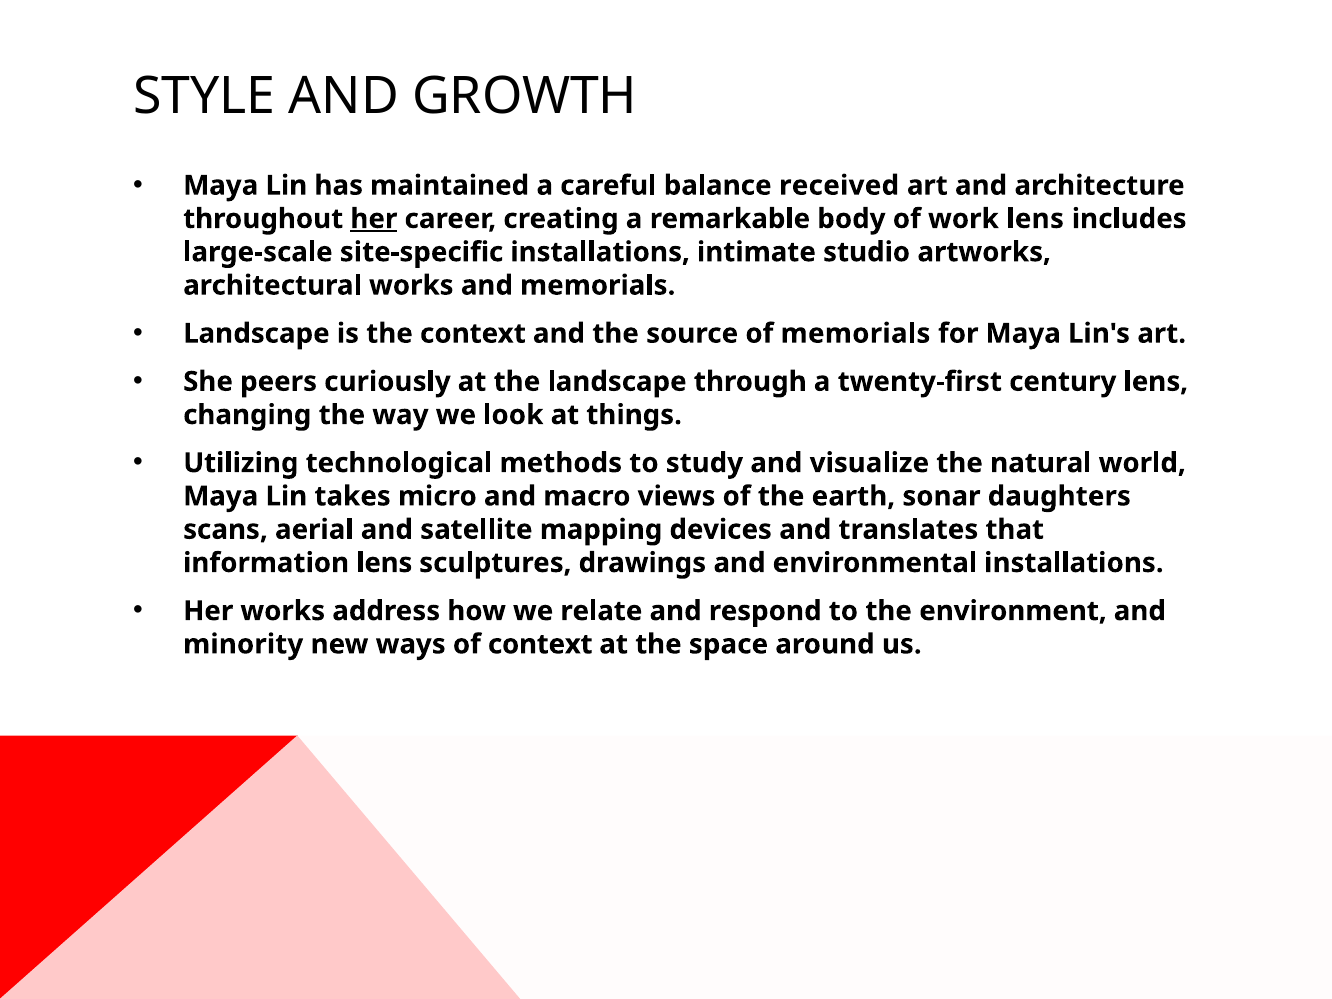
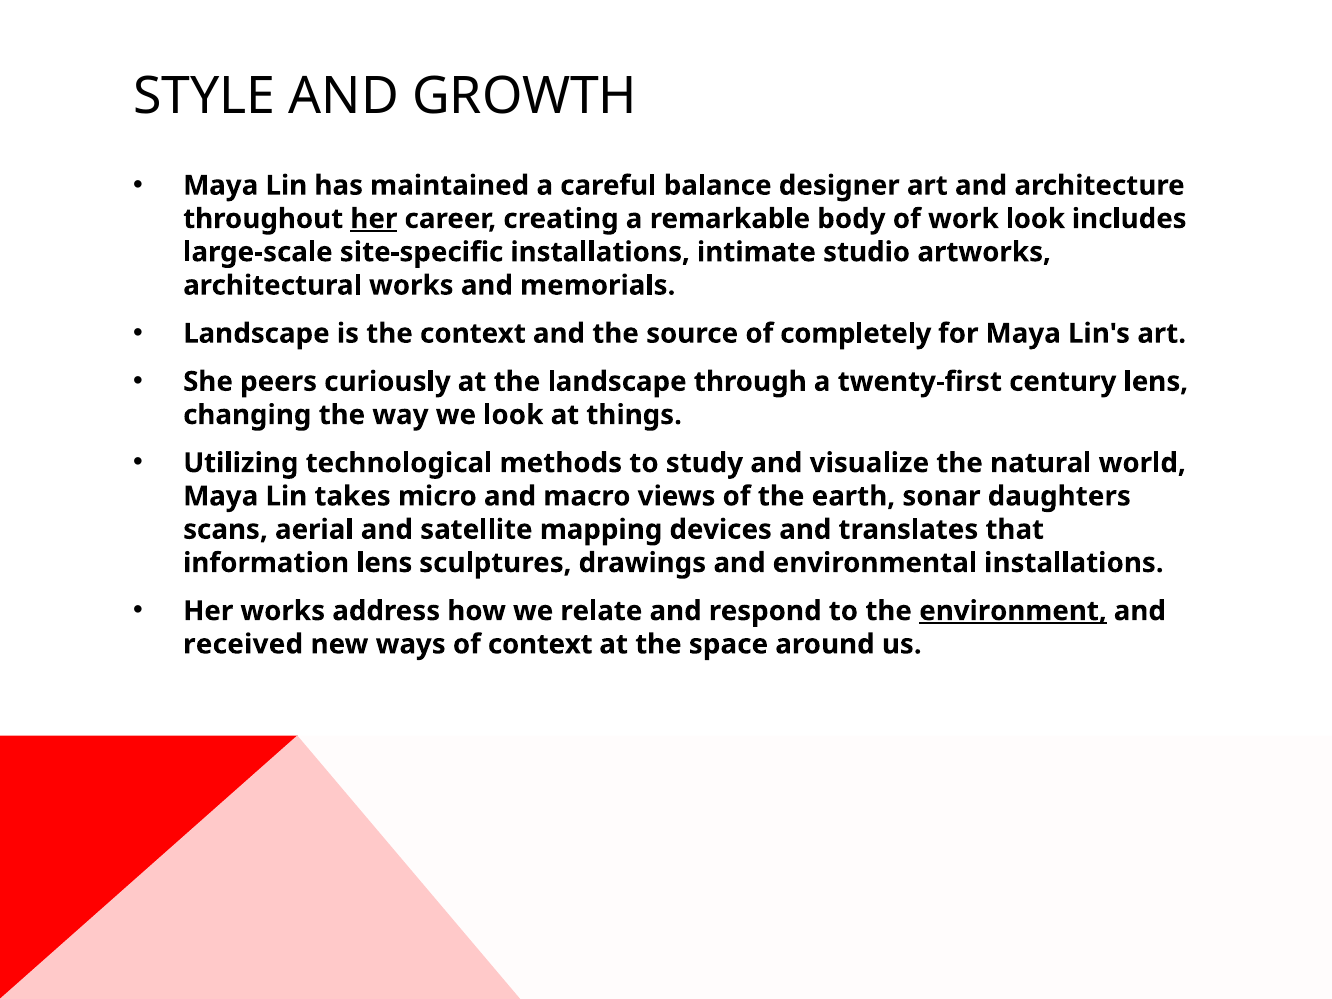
received: received -> designer
work lens: lens -> look
of memorials: memorials -> completely
environment underline: none -> present
minority: minority -> received
